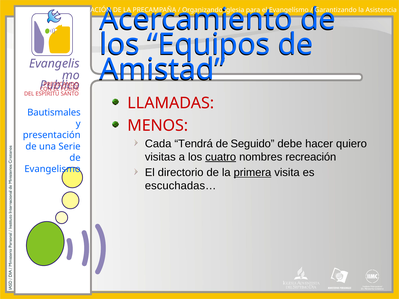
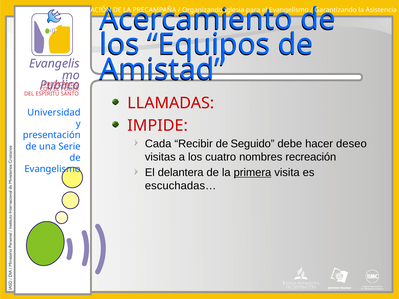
Bautismales: Bautismales -> Universidad
MENOS: MENOS -> IMPIDE
Tendrá: Tendrá -> Recibir
quiero: quiero -> deseo
cuatro underline: present -> none
directorio: directorio -> delantera
